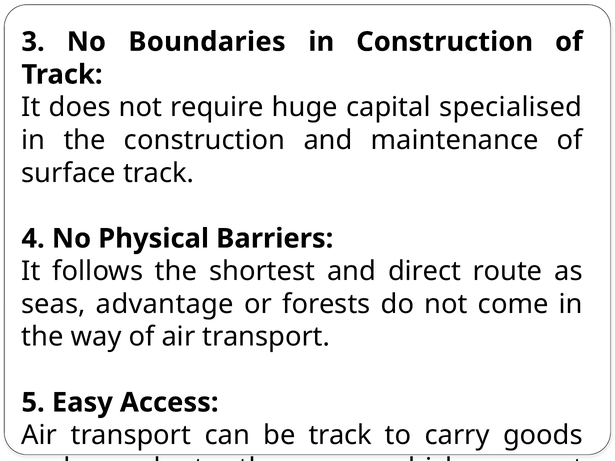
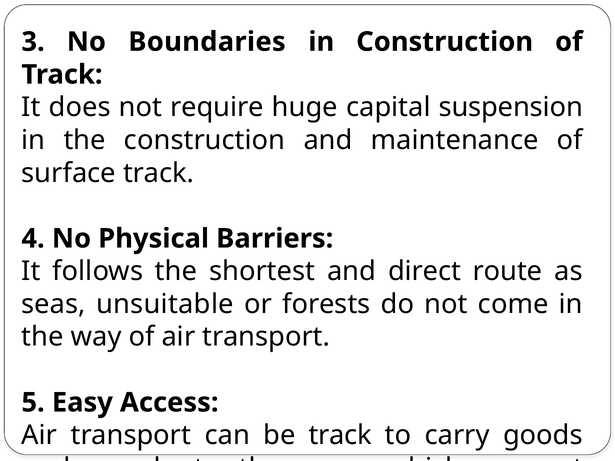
specialised: specialised -> suspension
advantage: advantage -> unsuitable
